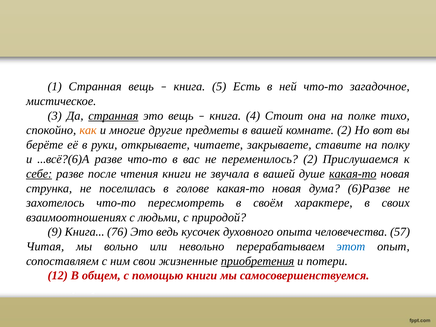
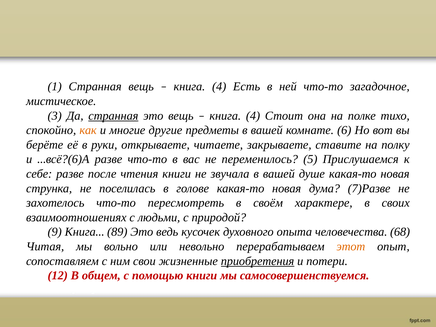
5 at (219, 87): 5 -> 4
комнате 2: 2 -> 6
переменилось 2: 2 -> 5
себе underline: present -> none
какая-то at (353, 174) underline: present -> none
6)Разве: 6)Разве -> 7)Разве
76: 76 -> 89
57: 57 -> 68
этот colour: blue -> orange
